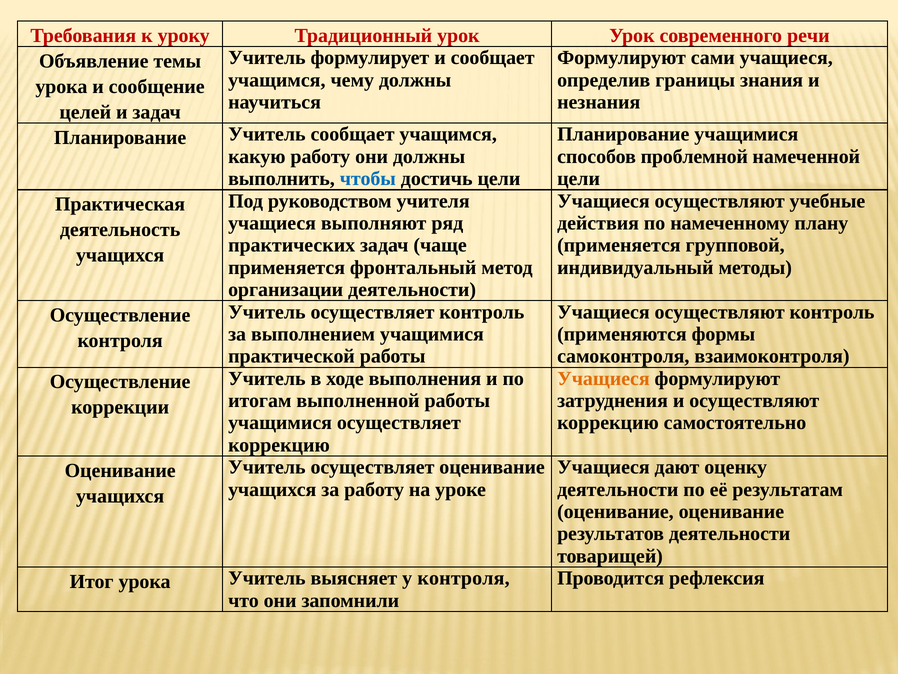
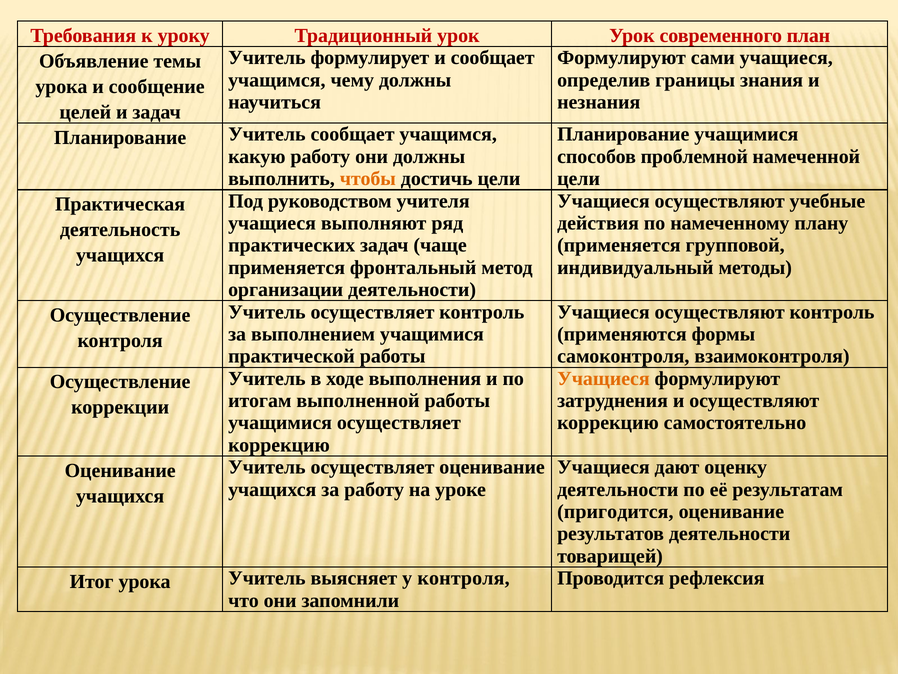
речи: речи -> план
чтобы colour: blue -> orange
оценивание at (615, 511): оценивание -> пригодится
